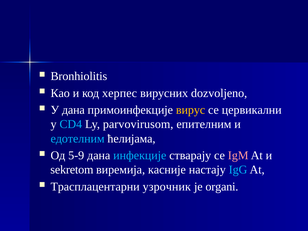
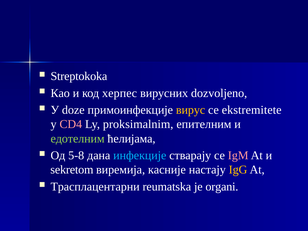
Bronhiolitis: Bronhiolitis -> Streptokoka
У дана: дана -> doze
цервикални: цервикални -> ekstremitete
CD4 colour: light blue -> pink
parvovirusom: parvovirusom -> proksimalnim
едотелним colour: light blue -> light green
5-9: 5-9 -> 5-8
IgG colour: light blue -> yellow
узрочник: узрочник -> reumatska
